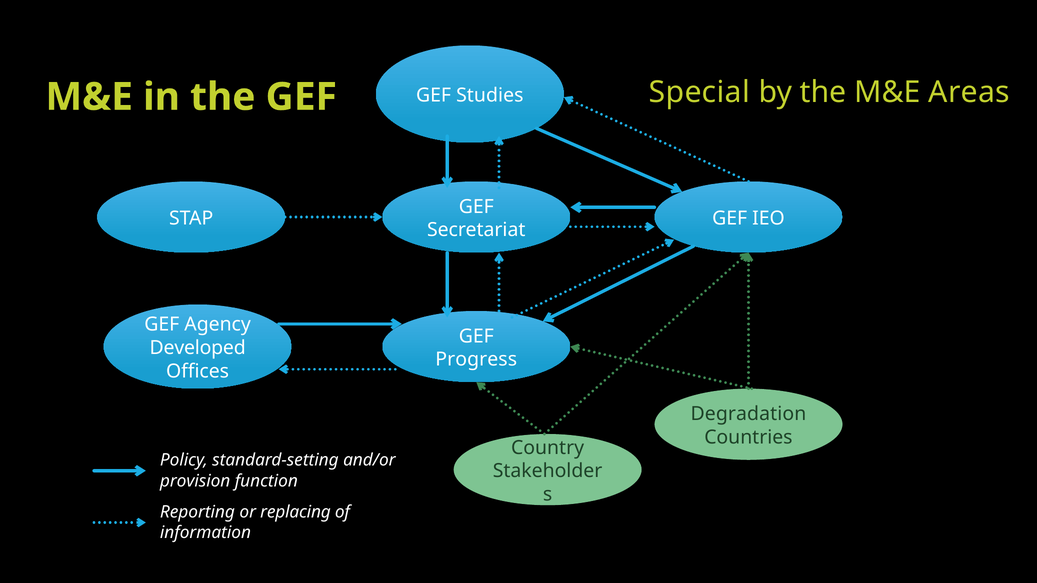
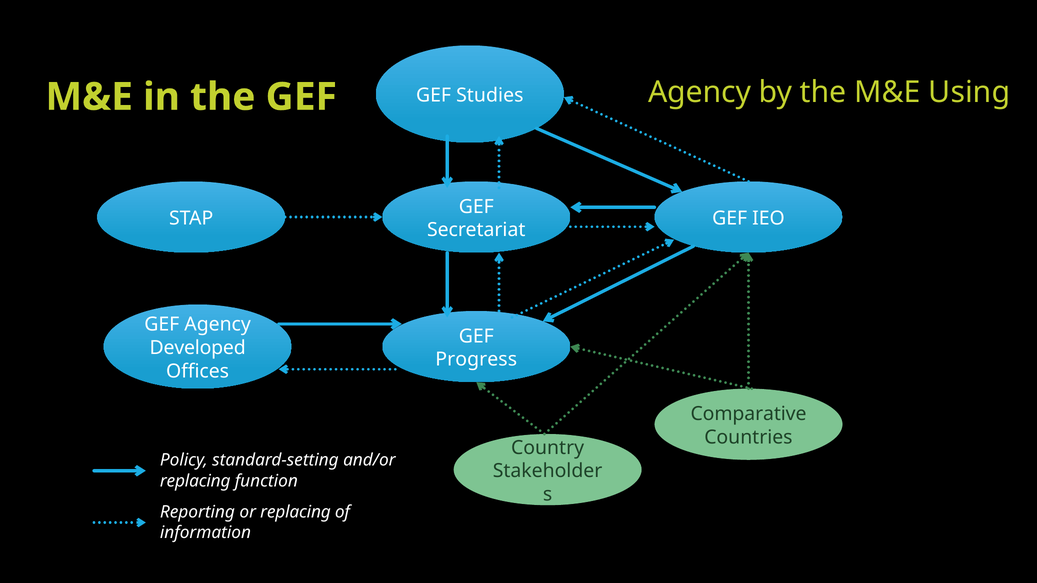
the GEF Special: Special -> Agency
Areas: Areas -> Using
Degradation: Degradation -> Comparative
provision at (195, 481): provision -> replacing
